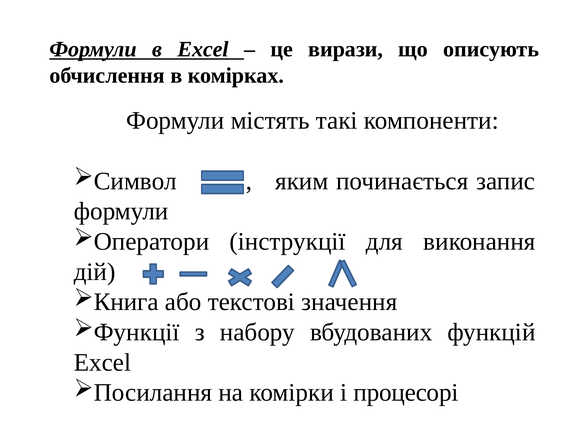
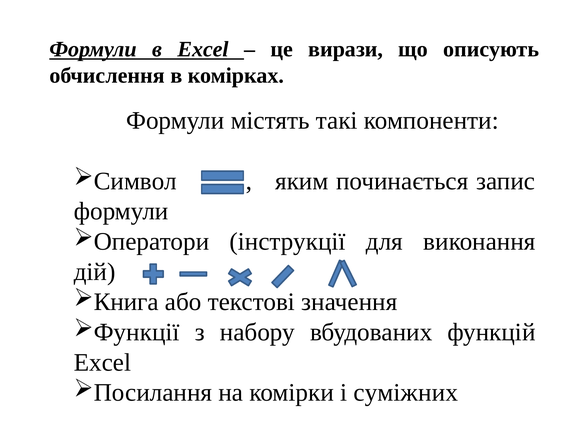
процесорі: процесорі -> суміжних
